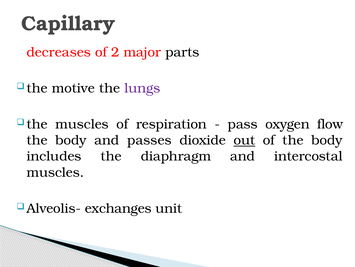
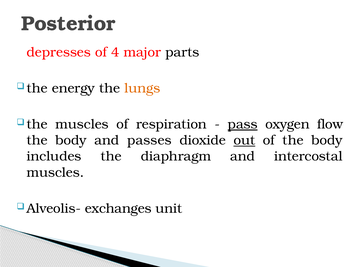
Capillary: Capillary -> Posterior
decreases: decreases -> depresses
2: 2 -> 4
motive: motive -> energy
lungs colour: purple -> orange
pass underline: none -> present
